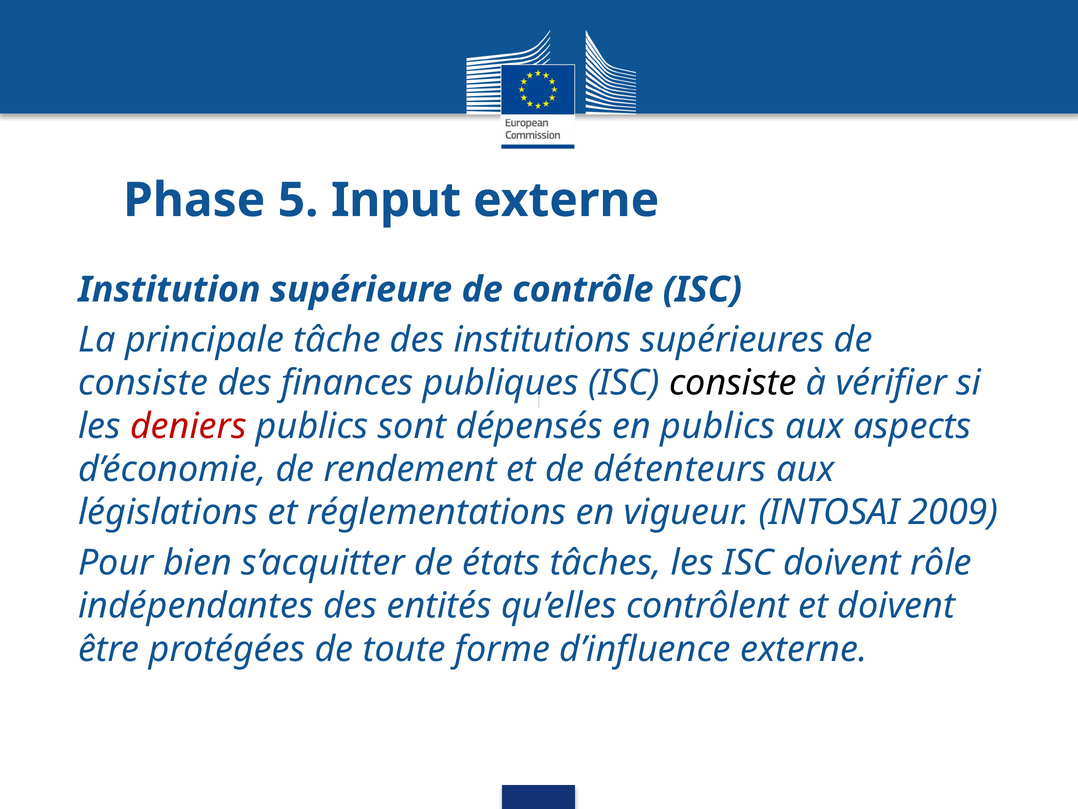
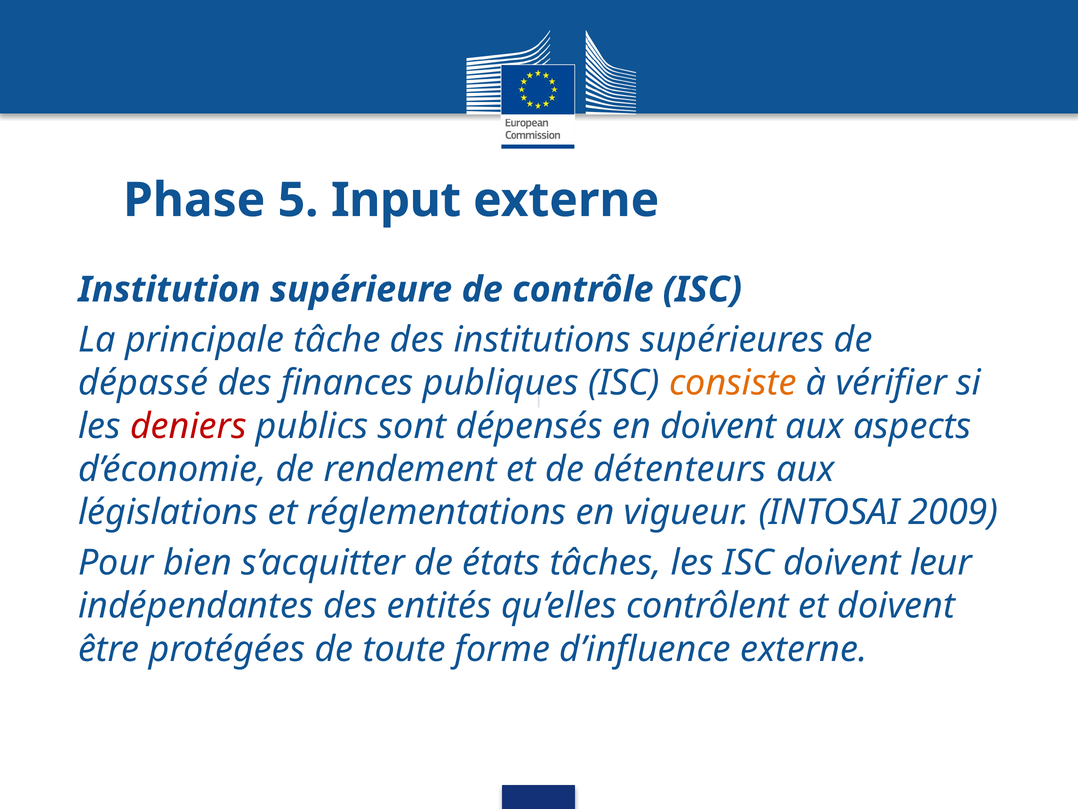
consiste at (143, 383): consiste -> dépassé
consiste at (733, 383) colour: black -> orange
en publics: publics -> doivent
rôle: rôle -> leur
